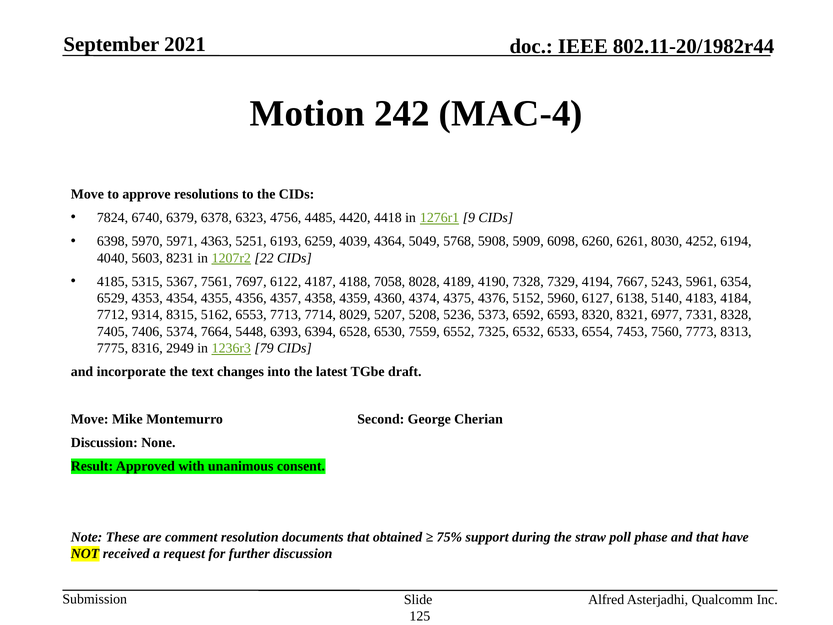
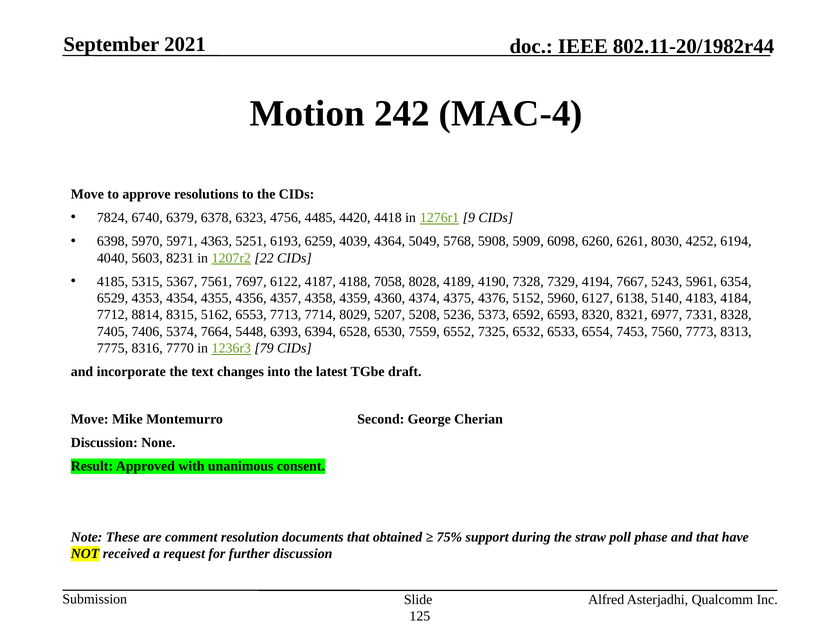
9314: 9314 -> 8814
2949: 2949 -> 7770
